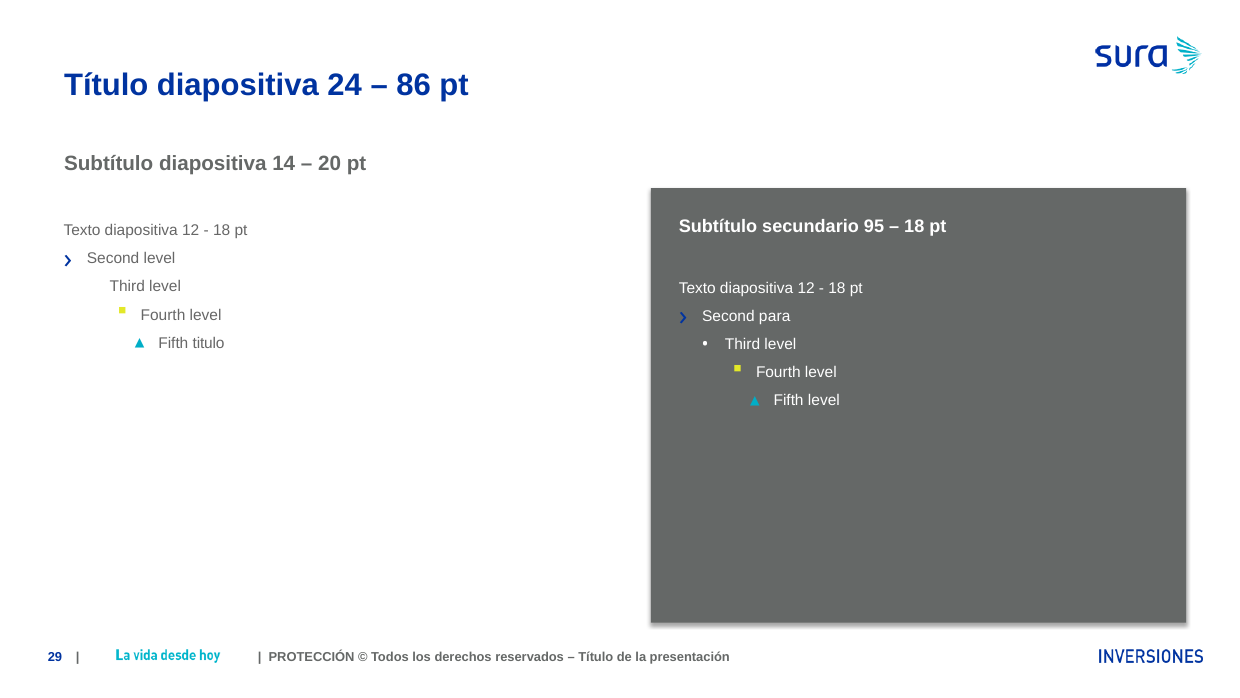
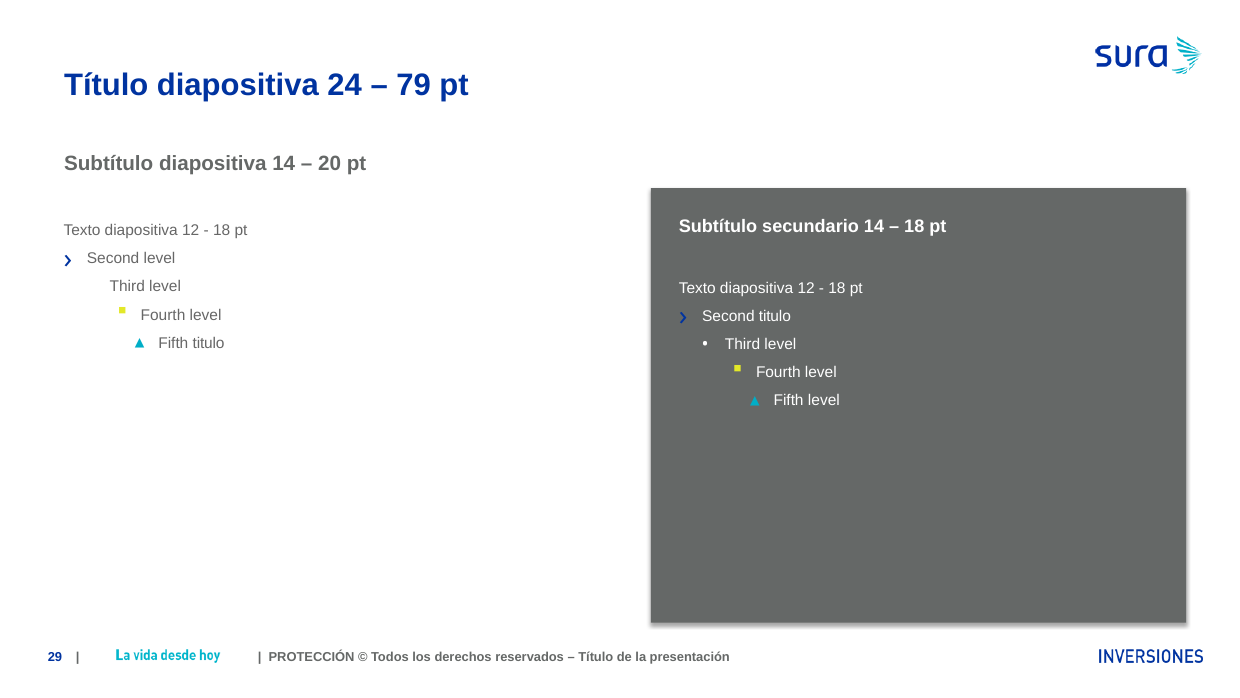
86: 86 -> 79
secundario 95: 95 -> 14
Second para: para -> titulo
